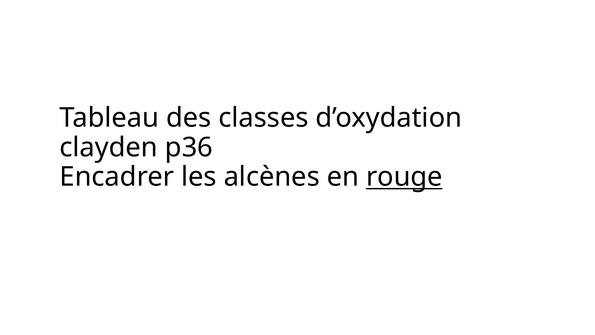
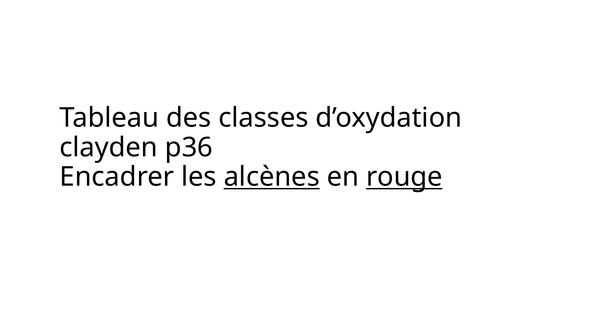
alcènes underline: none -> present
